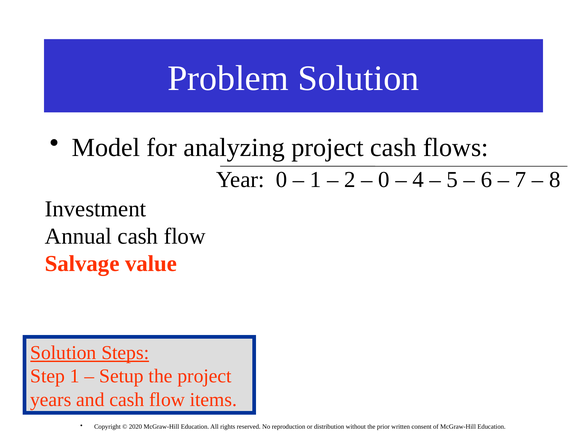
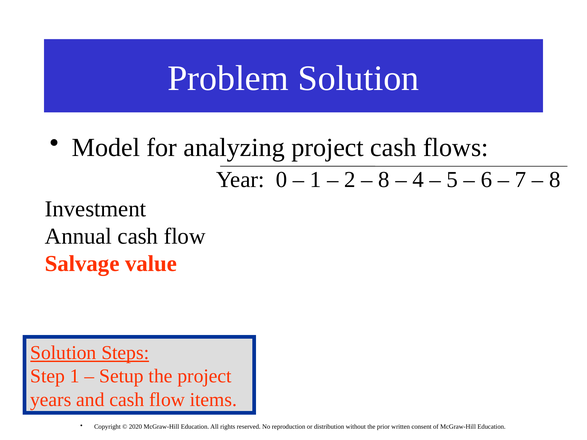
0 at (384, 180): 0 -> 8
